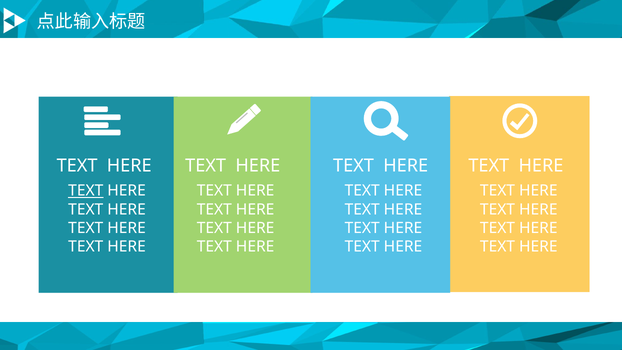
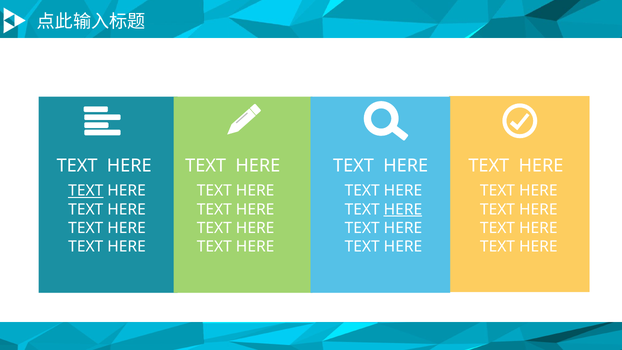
HERE at (403, 209) underline: none -> present
